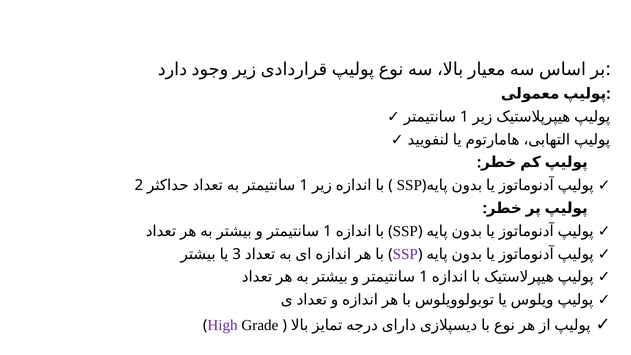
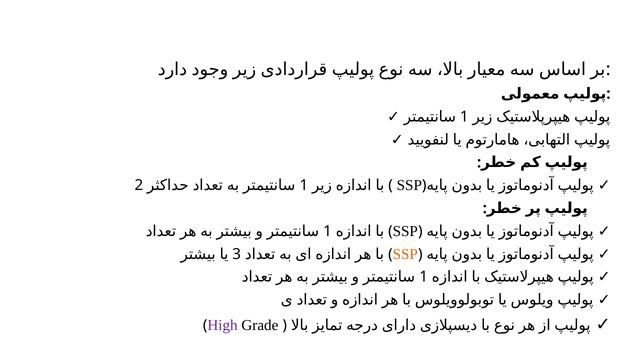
SSP at (405, 254) colour: purple -> orange
